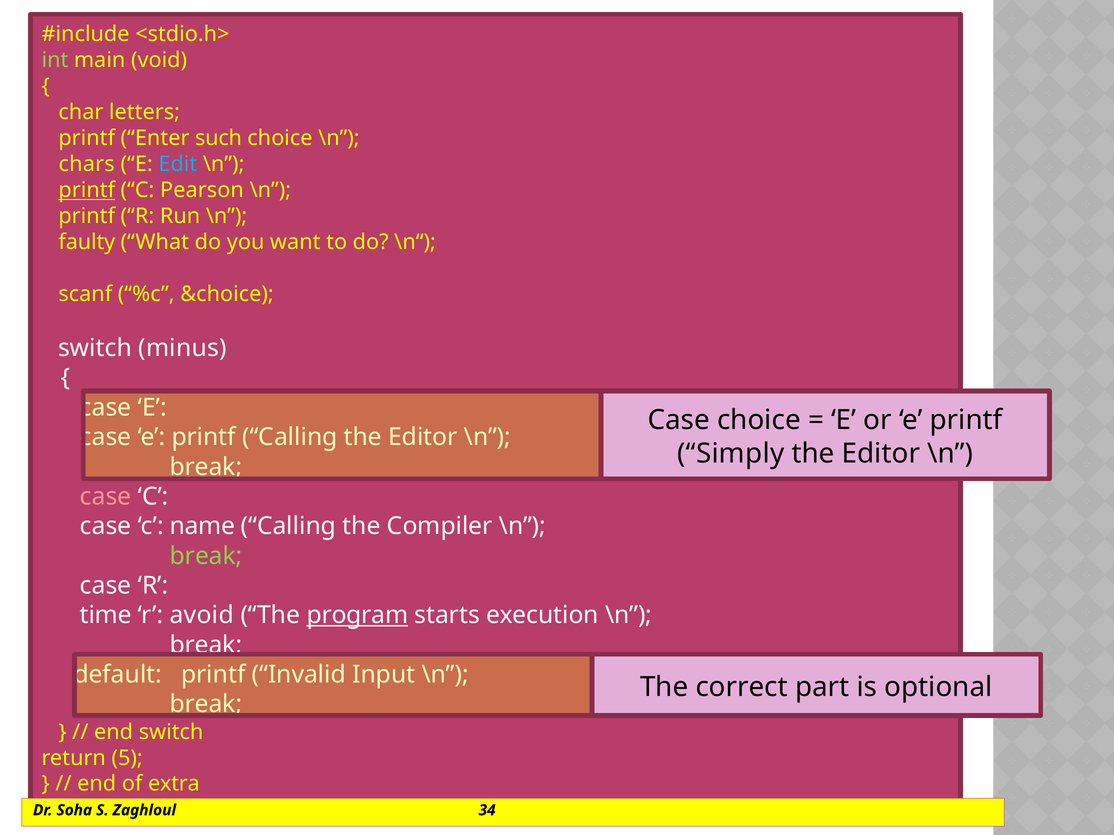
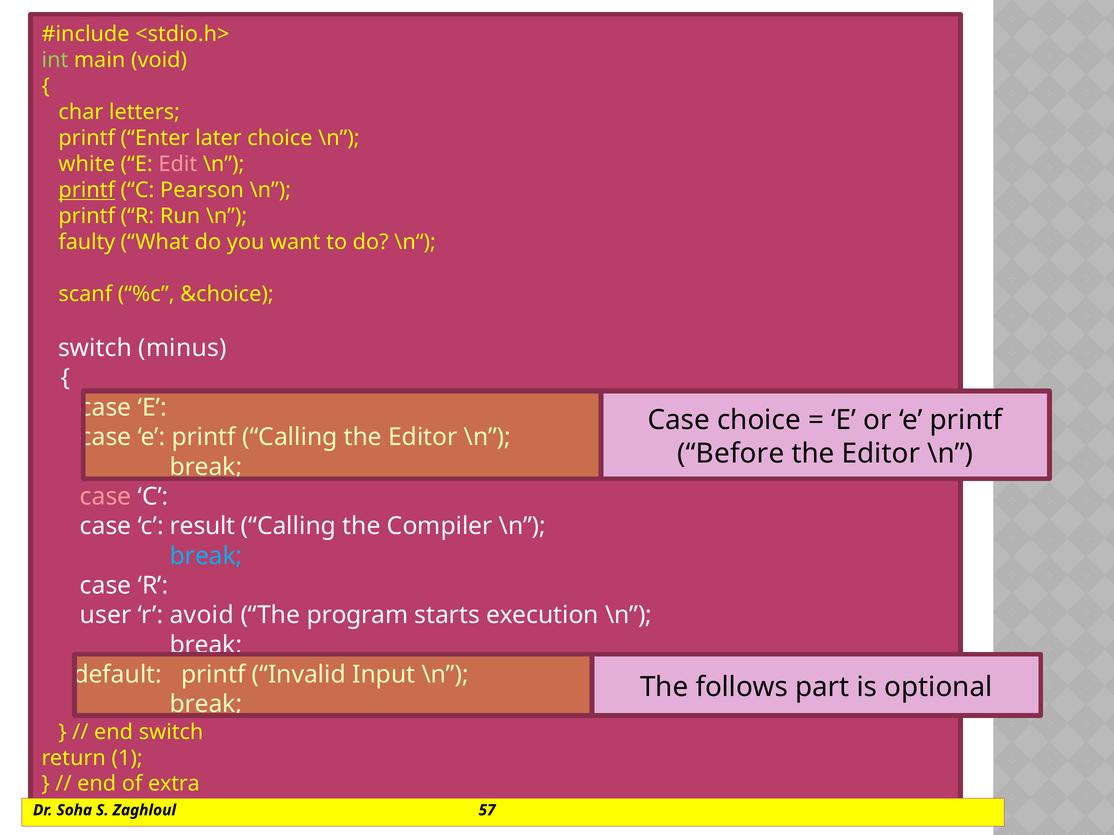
such: such -> later
chars: chars -> white
Edit colour: light blue -> pink
Simply: Simply -> Before
name: name -> result
break at (206, 556) colour: light green -> light blue
time: time -> user
program underline: present -> none
correct: correct -> follows
5: 5 -> 1
34: 34 -> 57
